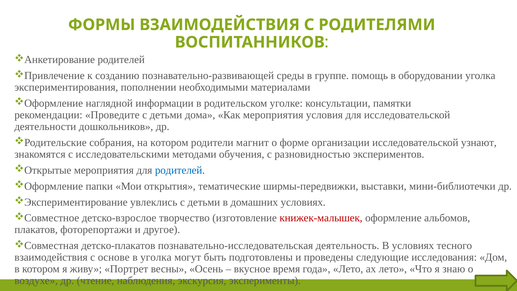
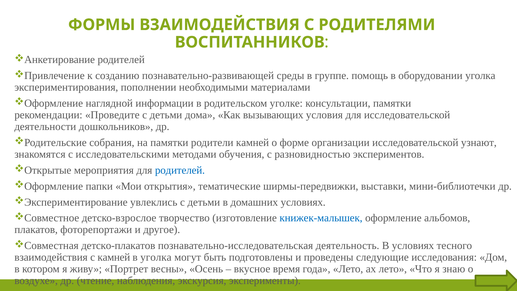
Как мероприятия: мероприятия -> вызывающих
на котором: котором -> памятки
родители магнит: магнит -> камней
книжек-малышек colour: red -> blue
с основе: основе -> камней
